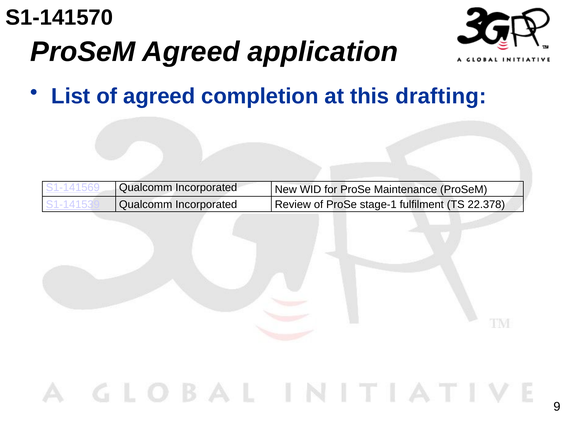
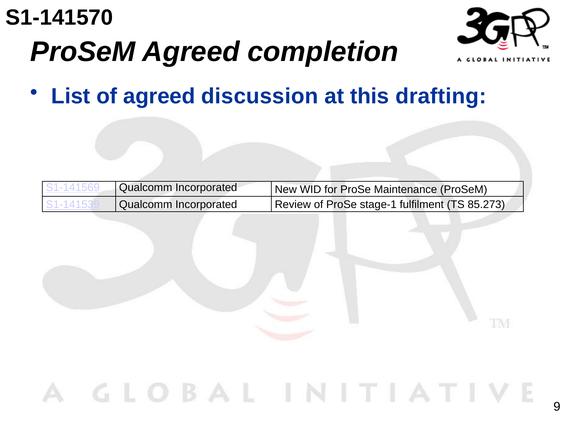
application: application -> completion
completion: completion -> discussion
22.378: 22.378 -> 85.273
